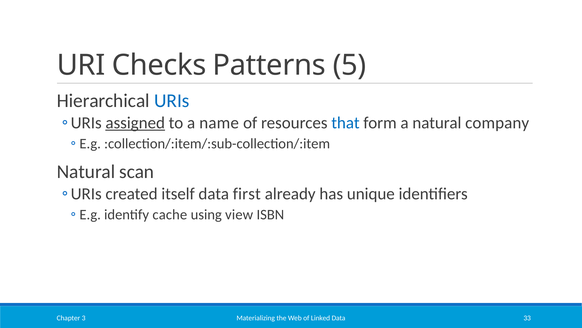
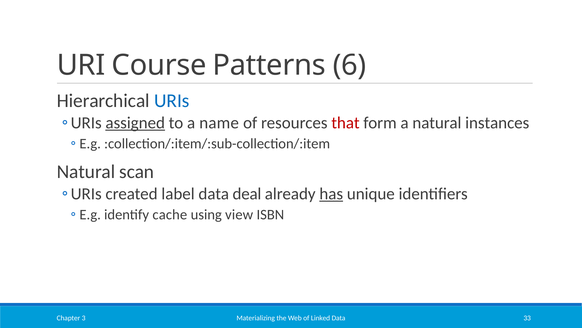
Checks: Checks -> Course
5: 5 -> 6
that colour: blue -> red
company: company -> instances
itself: itself -> label
first: first -> deal
has underline: none -> present
